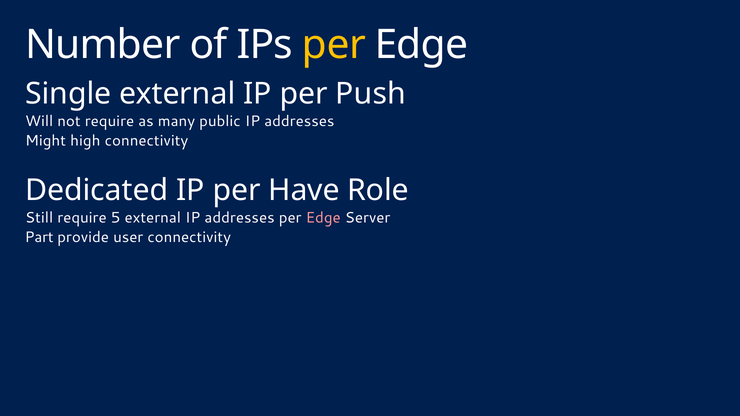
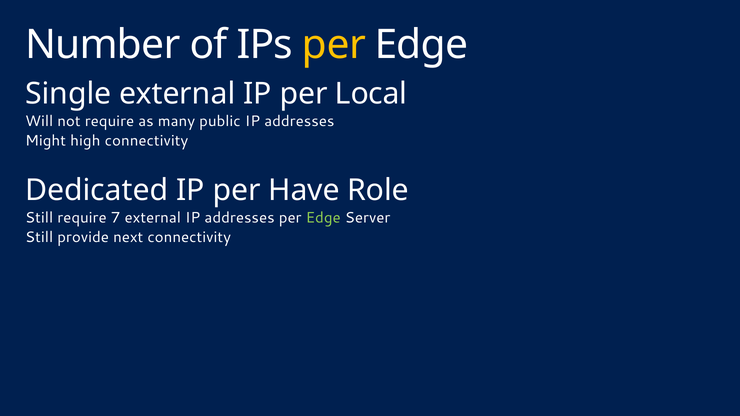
Push: Push -> Local
5: 5 -> 7
Edge at (323, 218) colour: pink -> light green
Part at (39, 237): Part -> Still
user: user -> next
